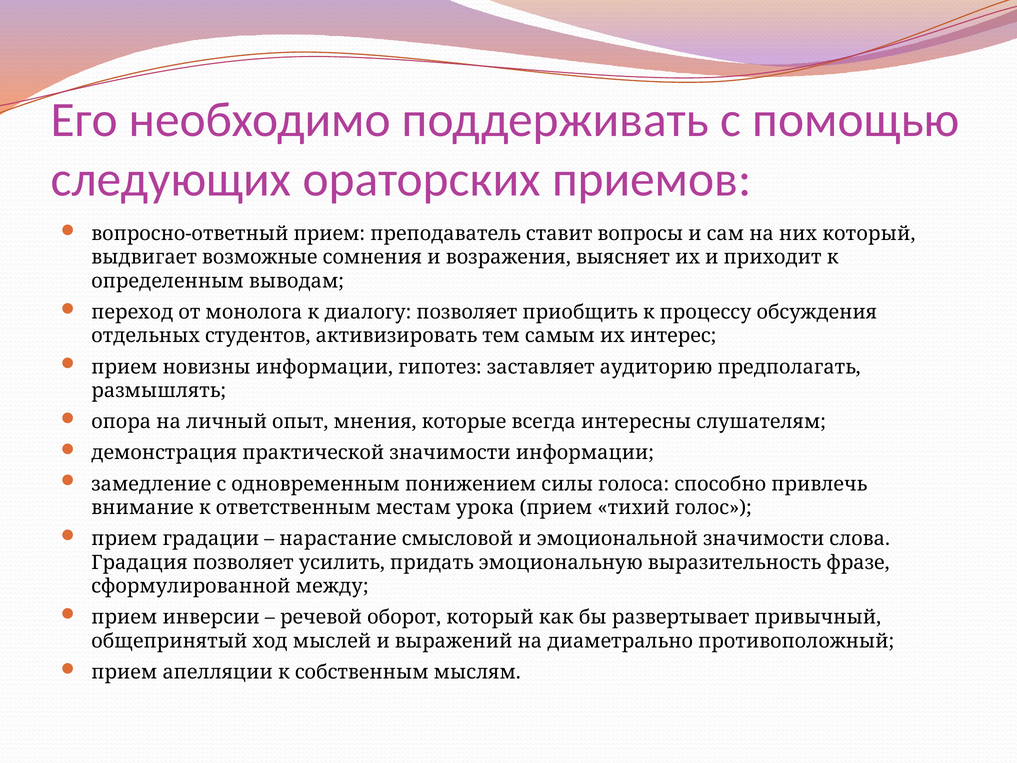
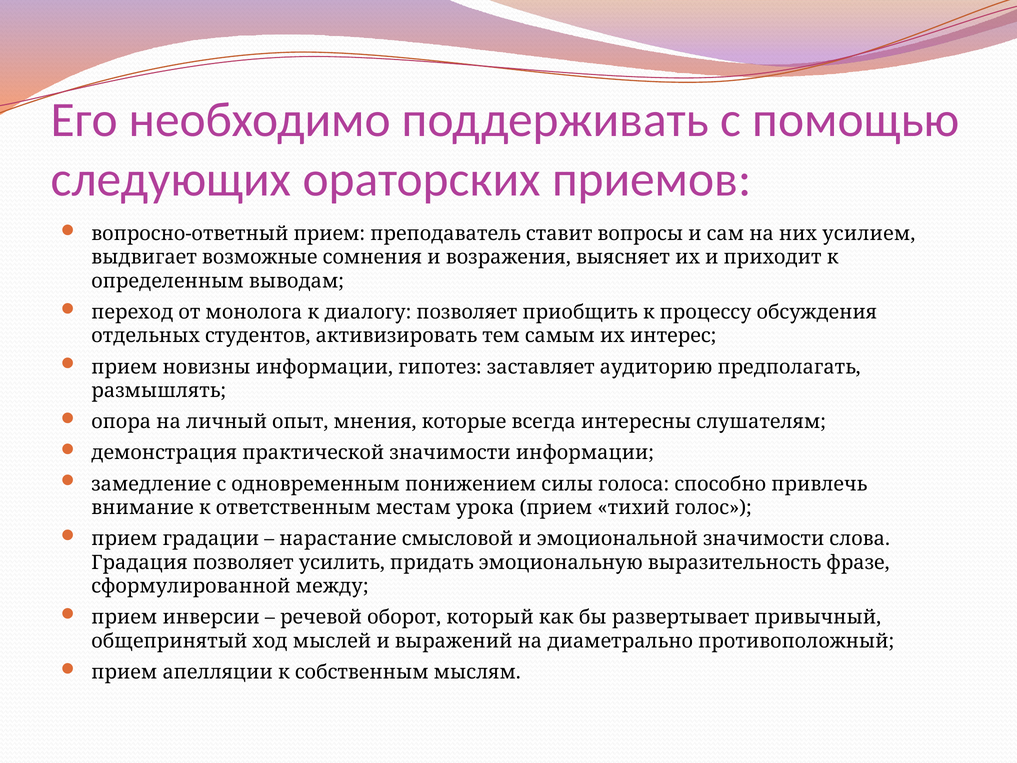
них который: который -> усилием
